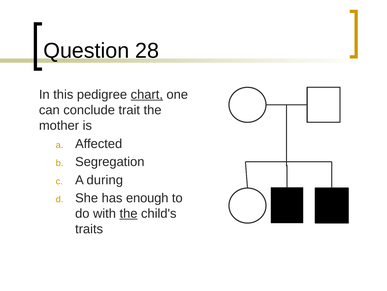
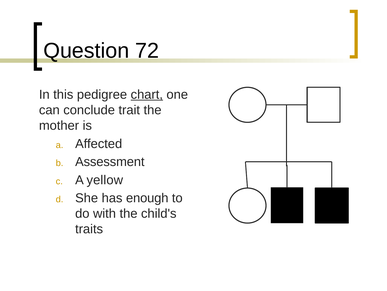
28: 28 -> 72
Segregation: Segregation -> Assessment
during: during -> yellow
the at (129, 213) underline: present -> none
